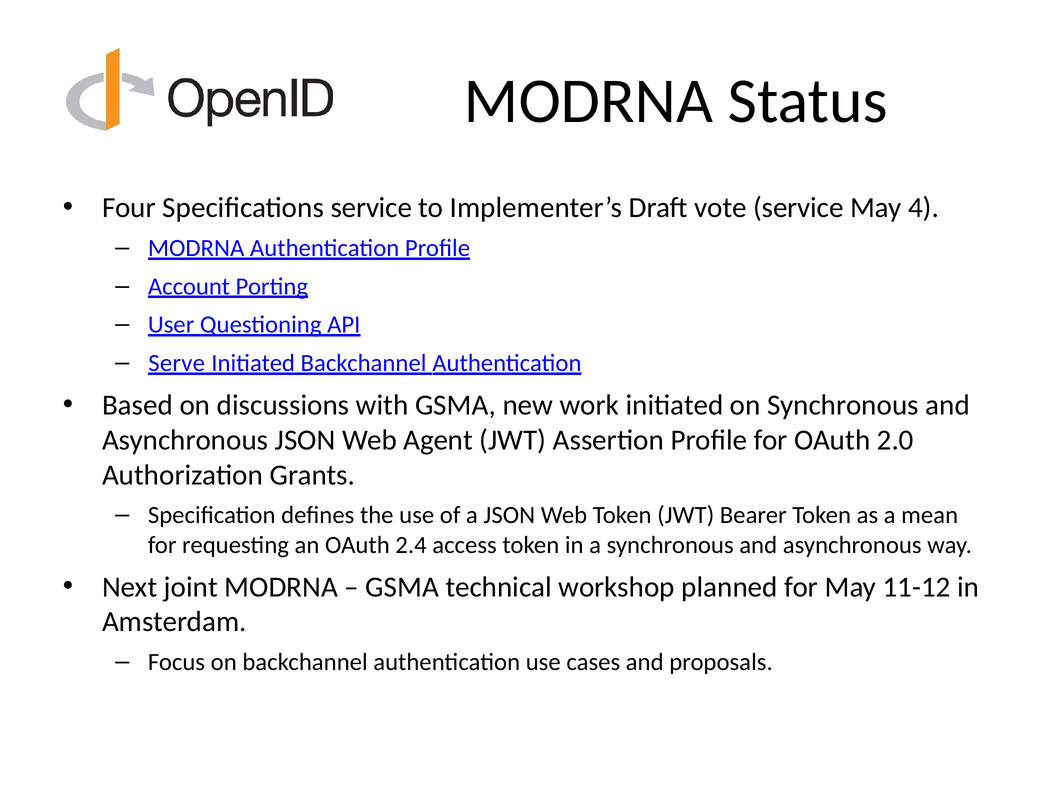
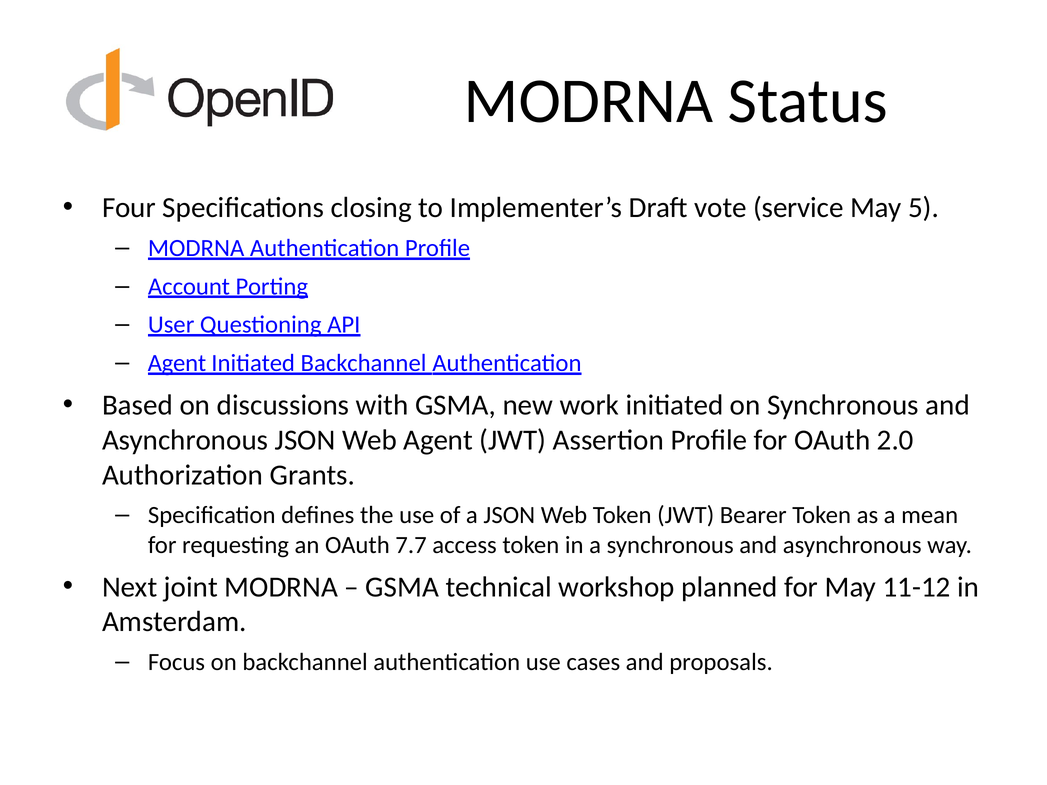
Specifications service: service -> closing
4: 4 -> 5
Serve at (177, 363): Serve -> Agent
2.4: 2.4 -> 7.7
